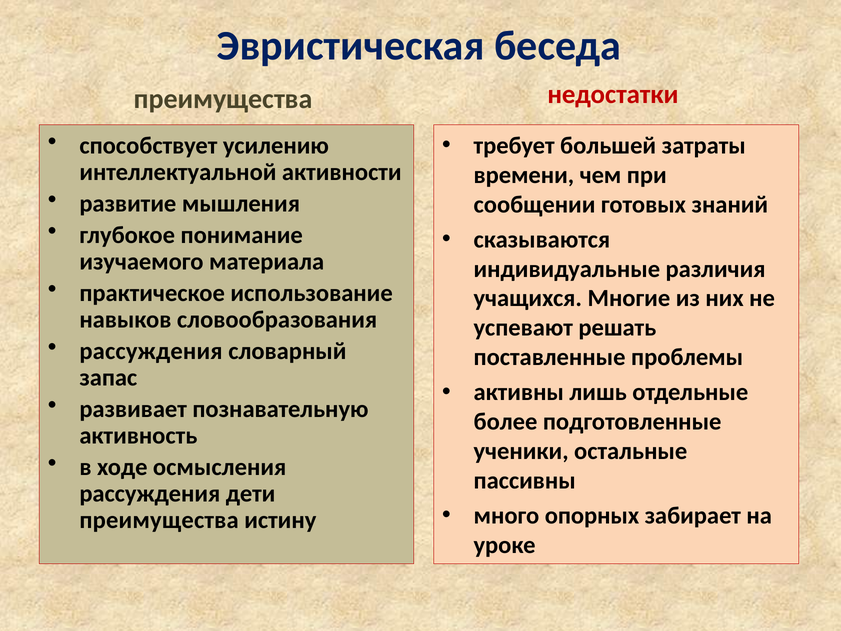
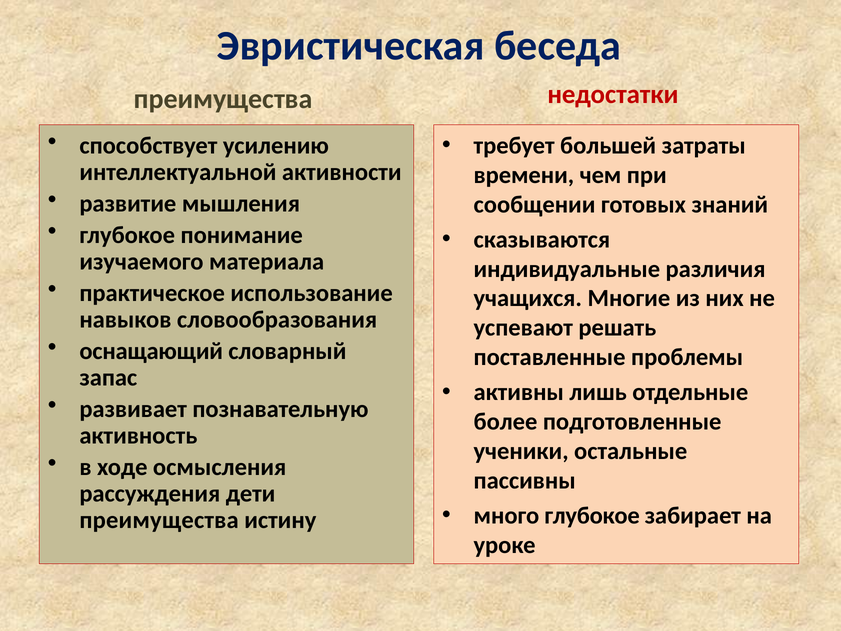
рассуждения at (151, 351): рассуждения -> оснащающий
много опорных: опорных -> глубокое
